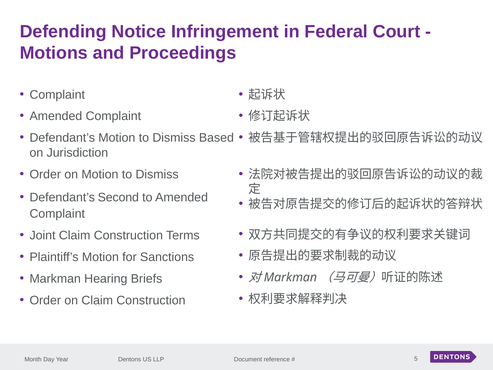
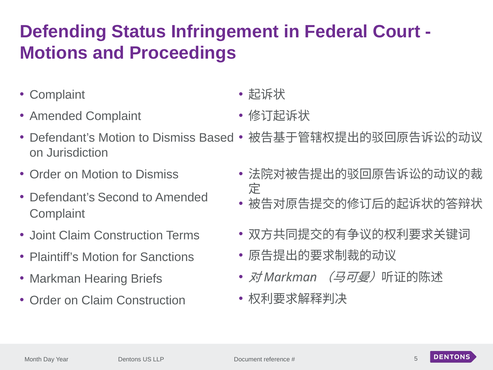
Notice: Notice -> Status
